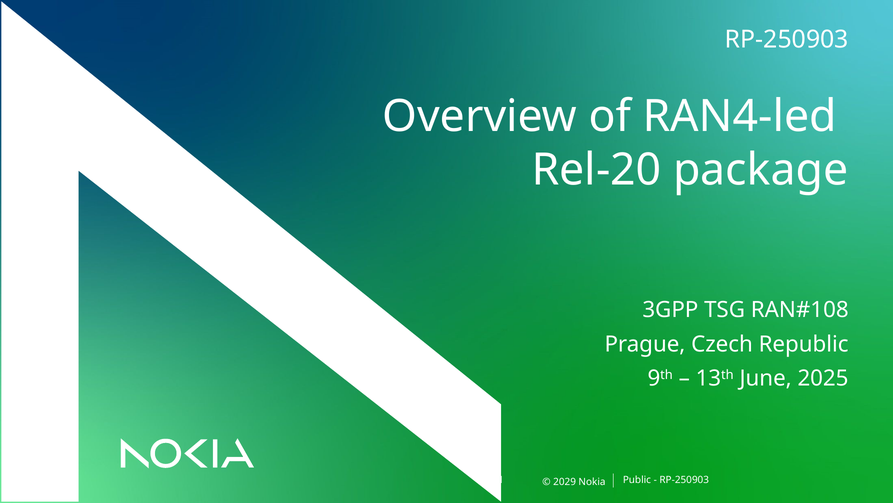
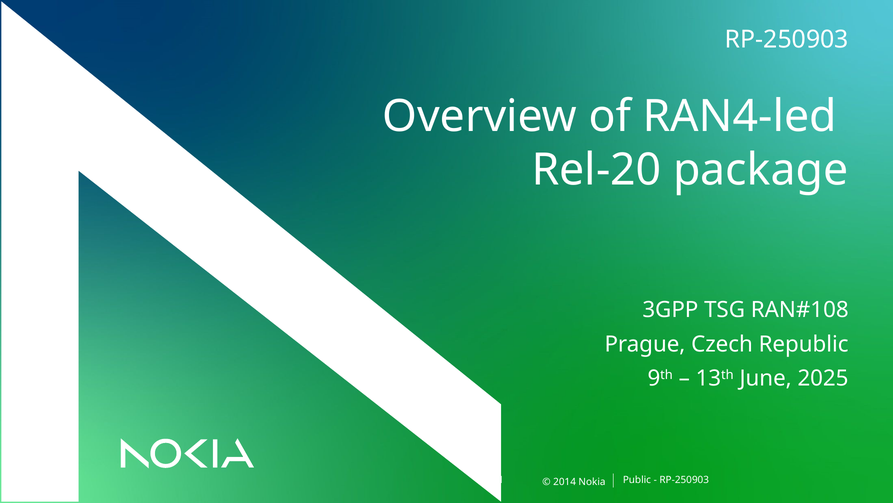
2029: 2029 -> 2014
